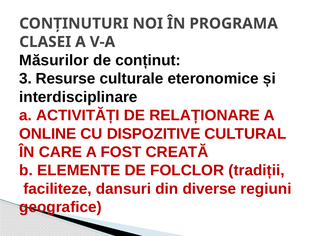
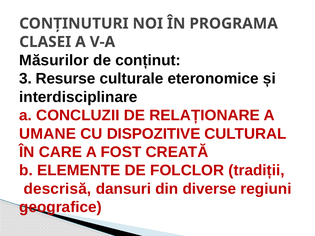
ACTIVITĂȚI: ACTIVITĂȚI -> CONCLUZII
ONLINE: ONLINE -> UMANE
faciliteze: faciliteze -> descrisă
